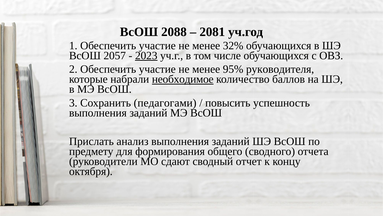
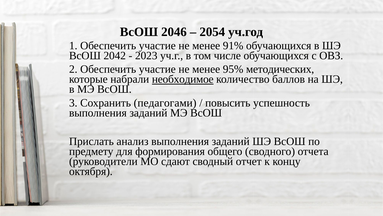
2088: 2088 -> 2046
2081: 2081 -> 2054
32%: 32% -> 91%
2057: 2057 -> 2042
2023 underline: present -> none
руководителя: руководителя -> методических
